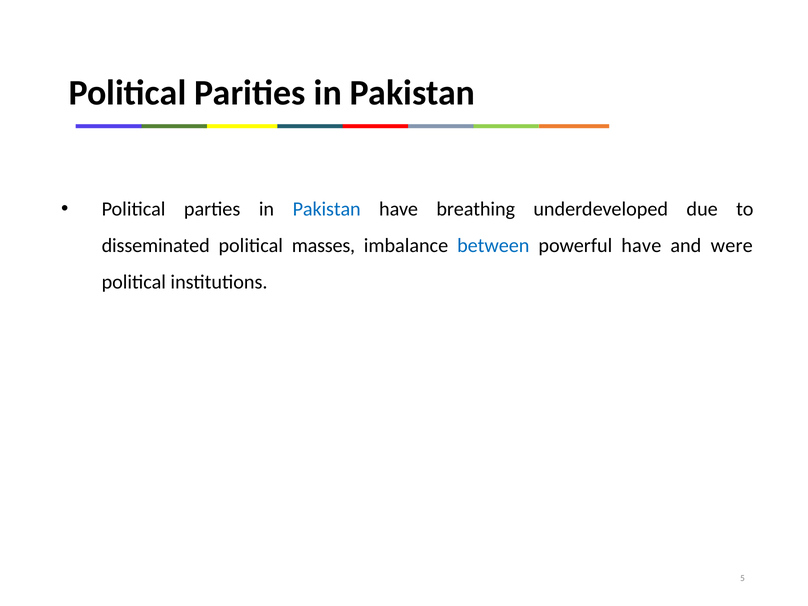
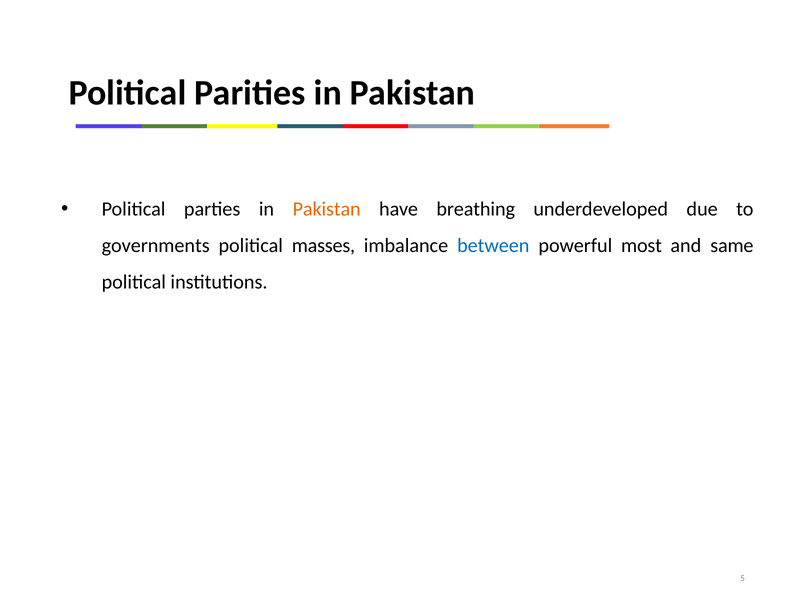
Pakistan at (327, 209) colour: blue -> orange
disseminated: disseminated -> governments
powerful have: have -> most
were: were -> same
